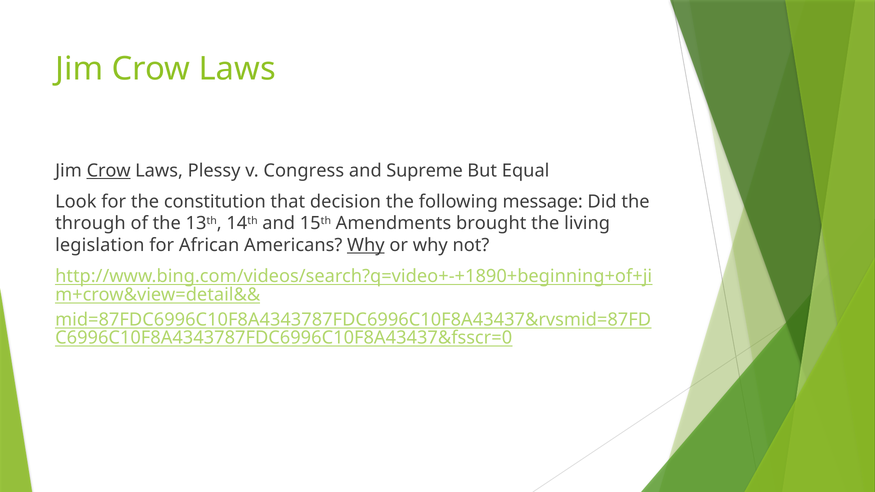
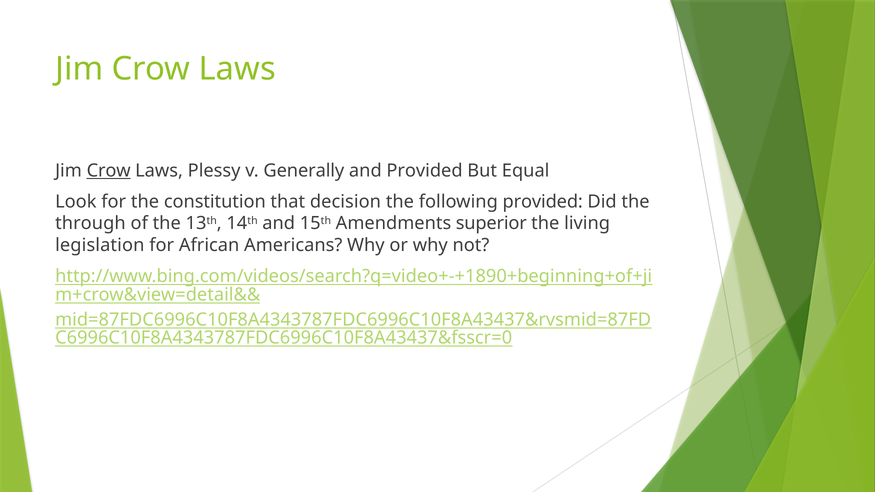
Congress: Congress -> Generally
and Supreme: Supreme -> Provided
following message: message -> provided
brought: brought -> superior
Why at (366, 245) underline: present -> none
